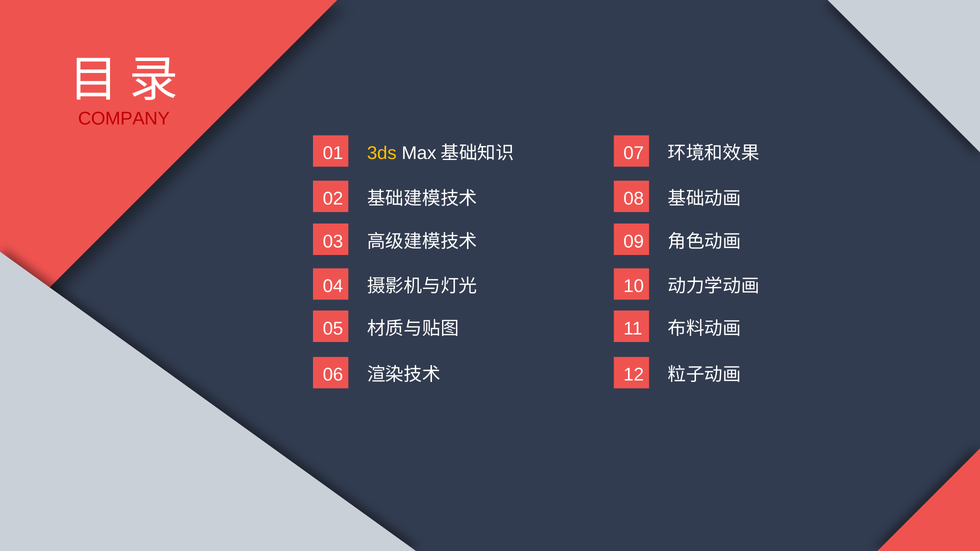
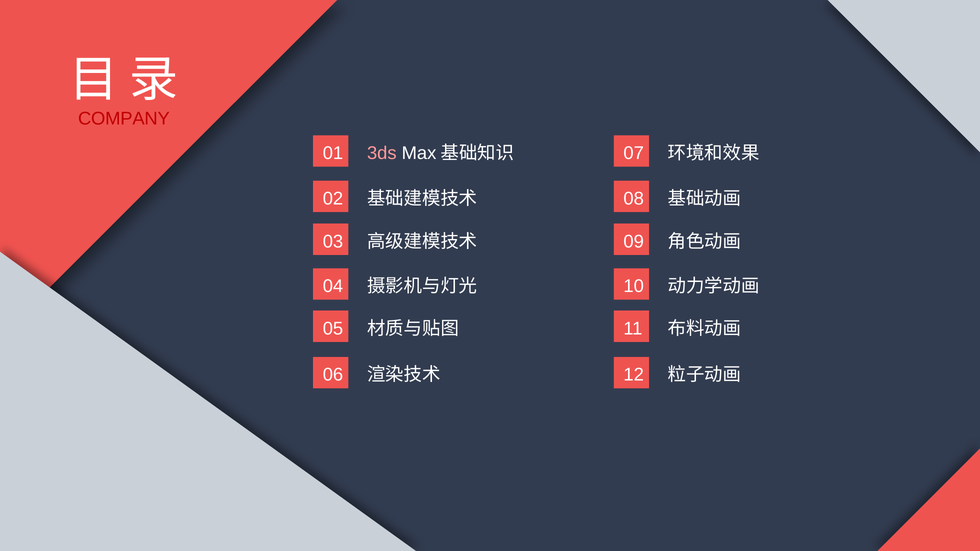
3ds colour: yellow -> pink
